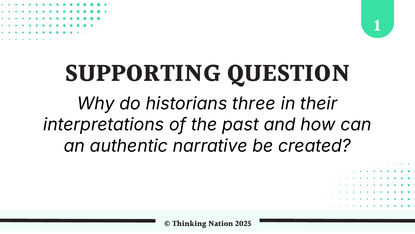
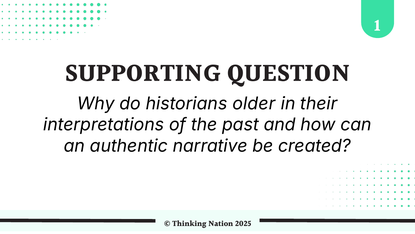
three: three -> older
